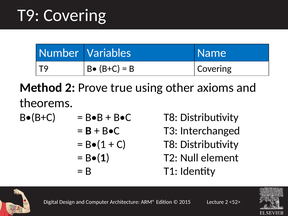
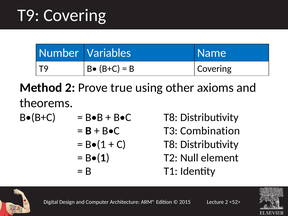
Interchanged: Interchanged -> Combination
